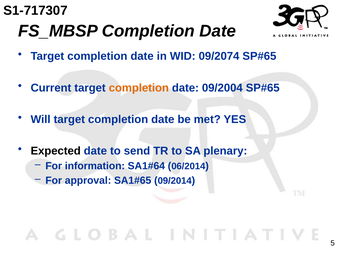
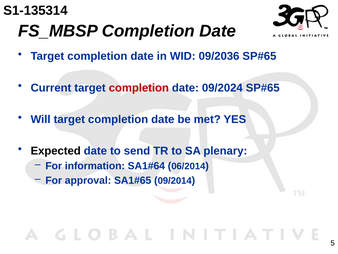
S1-717307: S1-717307 -> S1-135314
09/2074: 09/2074 -> 09/2036
completion at (139, 88) colour: orange -> red
09/2004: 09/2004 -> 09/2024
